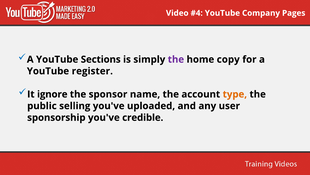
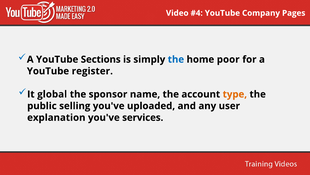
the at (176, 59) colour: purple -> blue
copy: copy -> poor
ignore: ignore -> global
sponsorship: sponsorship -> explanation
credible: credible -> services
